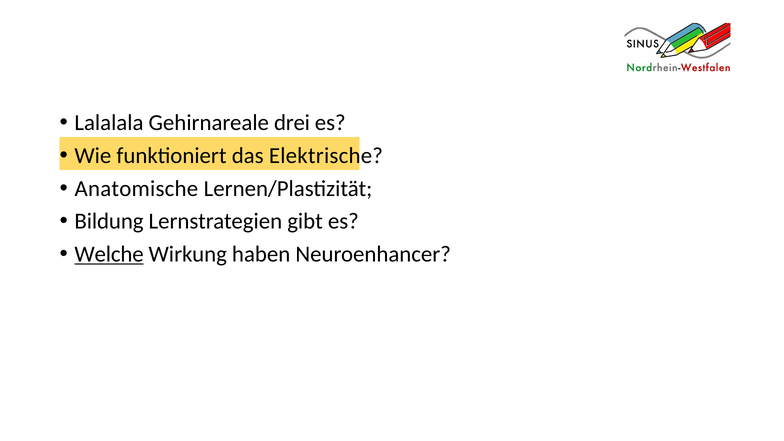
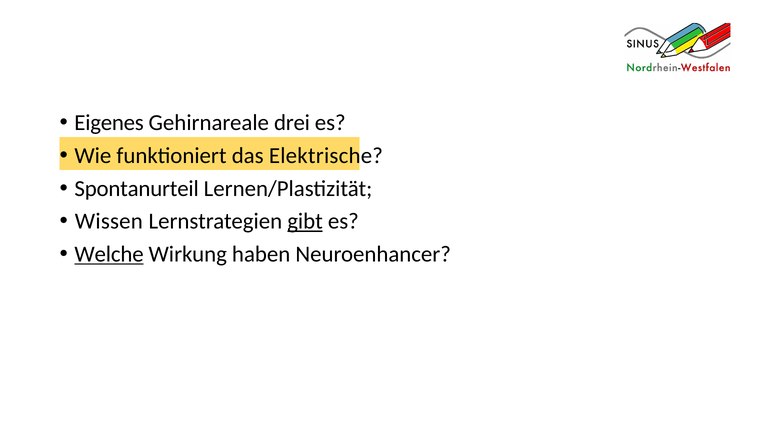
Lalalala: Lalalala -> Eigenes
Anatomische: Anatomische -> Spontanurteil
Bildung: Bildung -> Wissen
gibt underline: none -> present
